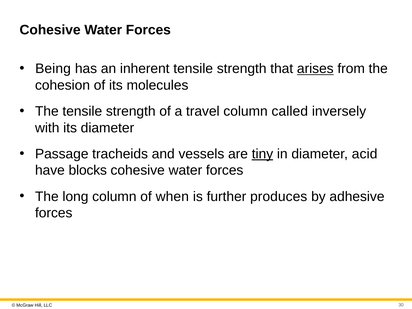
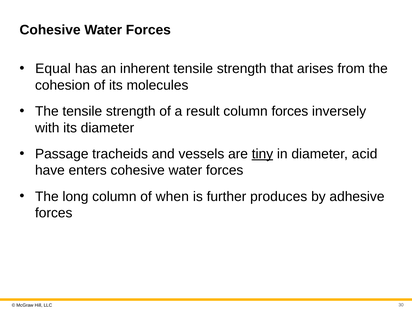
Being: Being -> Equal
arises underline: present -> none
travel: travel -> result
column called: called -> forces
blocks: blocks -> enters
